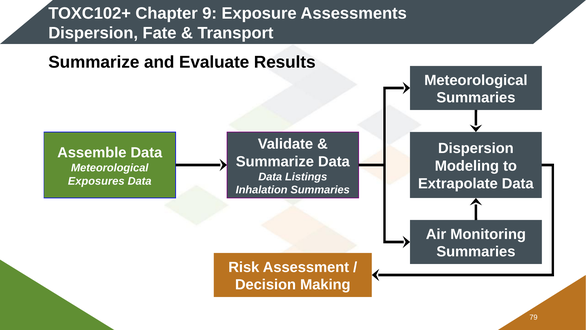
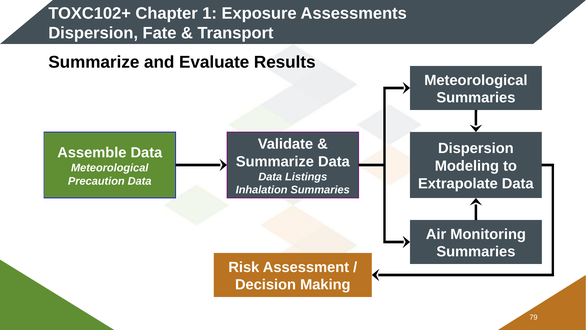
9: 9 -> 1
Exposures: Exposures -> Precaution
